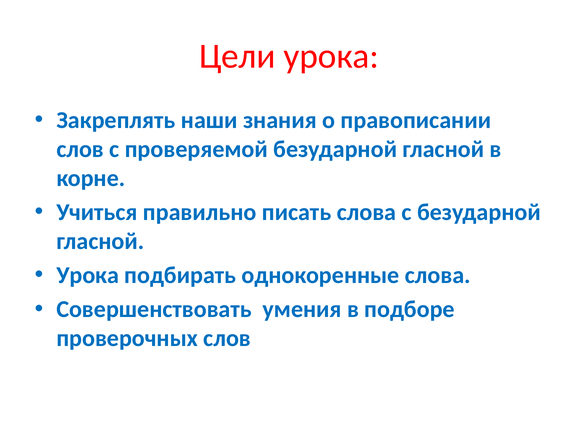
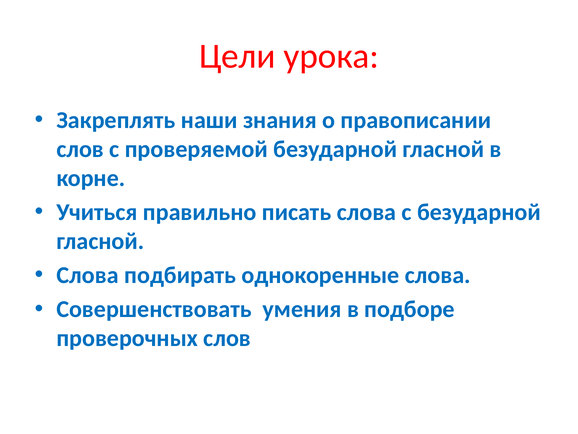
Урока at (88, 275): Урока -> Слова
